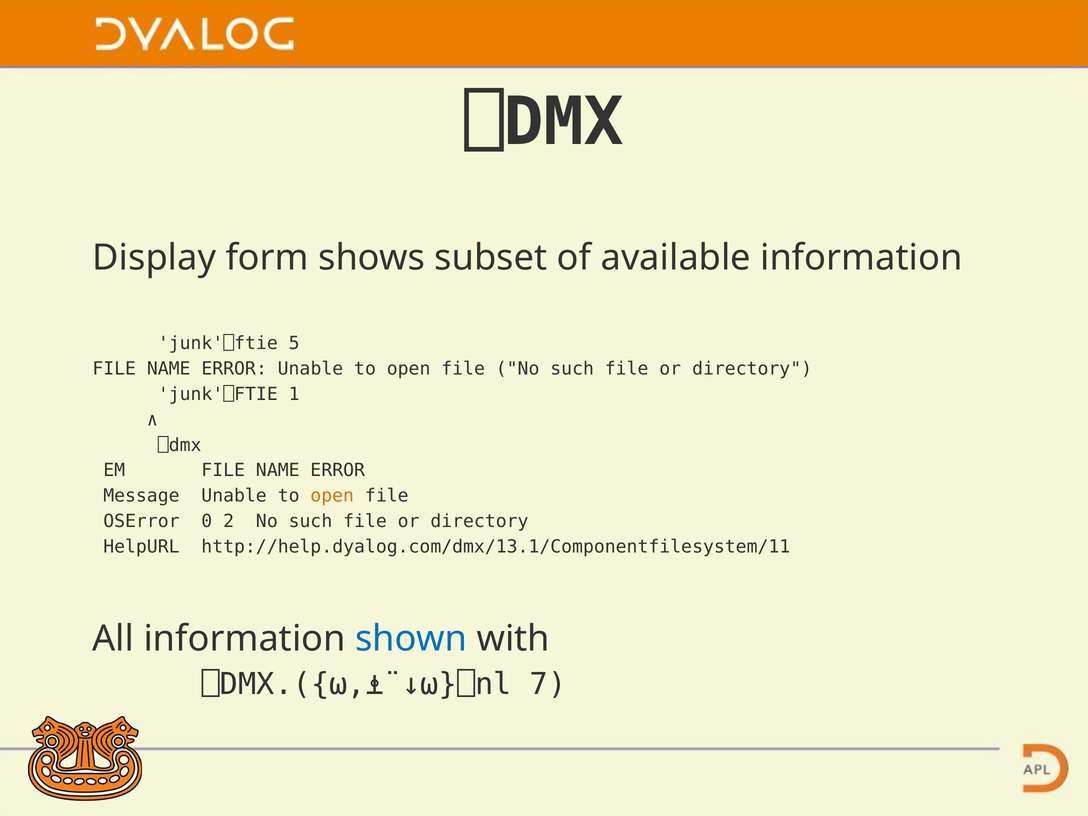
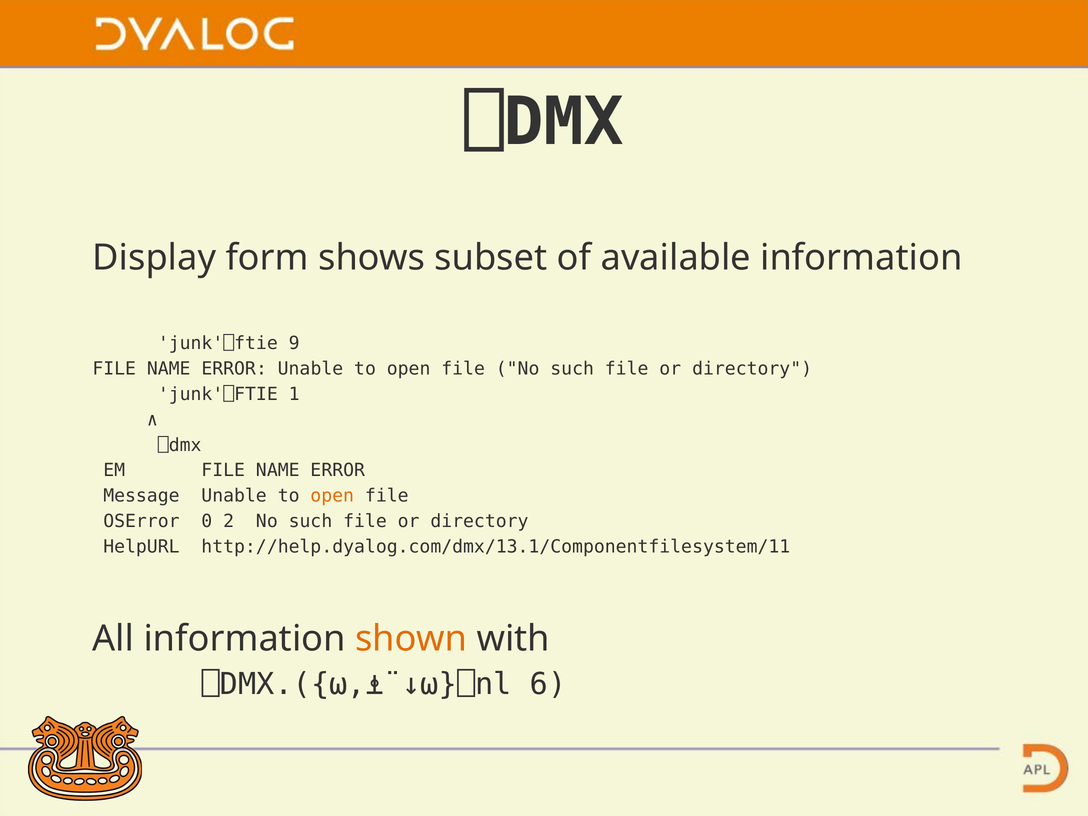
5: 5 -> 9
shown colour: blue -> orange
7: 7 -> 6
